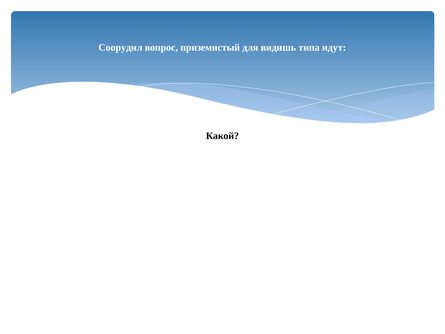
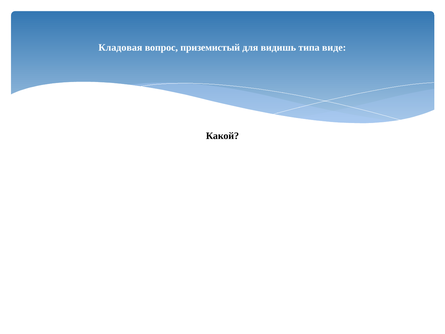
Соорудил: Соорудил -> Кладовая
идут: идут -> виде
